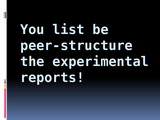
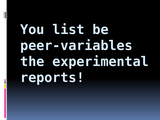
peer-structure: peer-structure -> peer-variables
